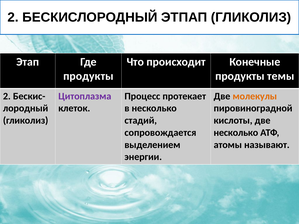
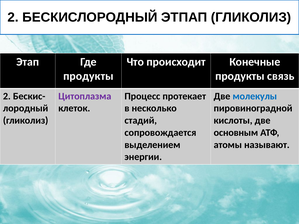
темы: темы -> связь
молекулы colour: orange -> blue
несколько at (236, 133): несколько -> основным
